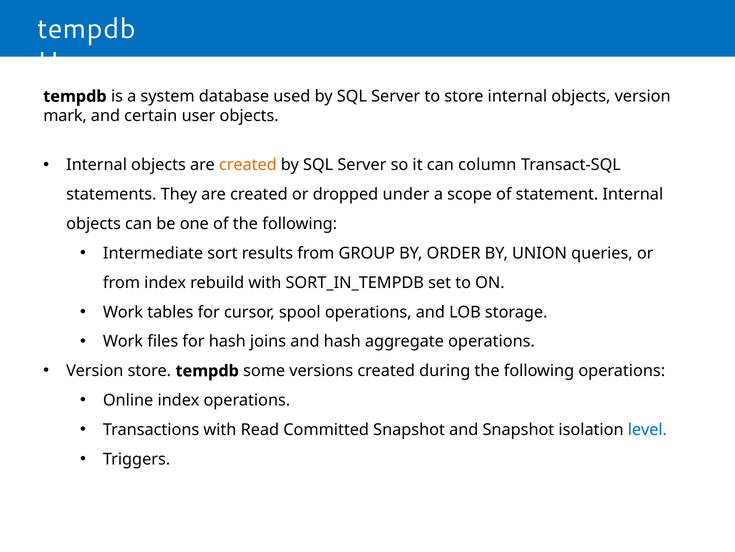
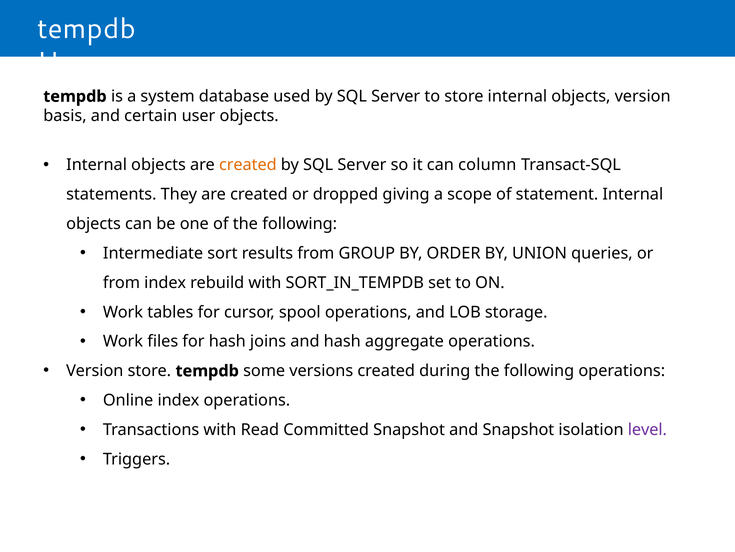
mark: mark -> basis
under: under -> giving
level colour: blue -> purple
